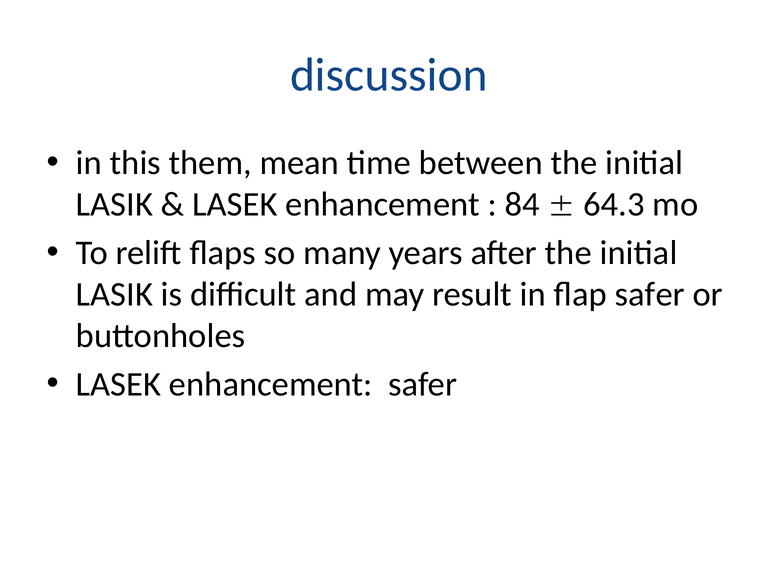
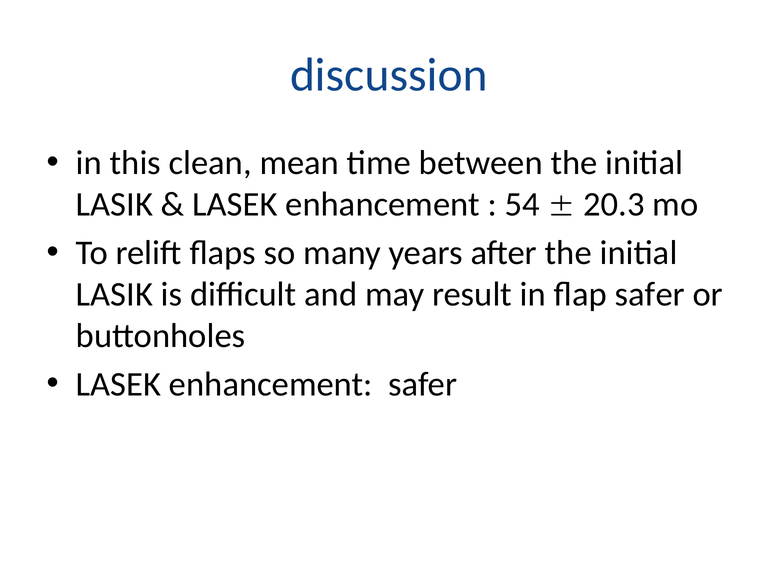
them: them -> clean
84: 84 -> 54
64.3: 64.3 -> 20.3
